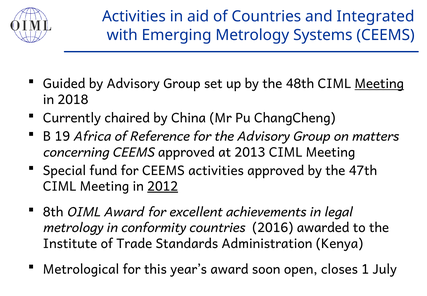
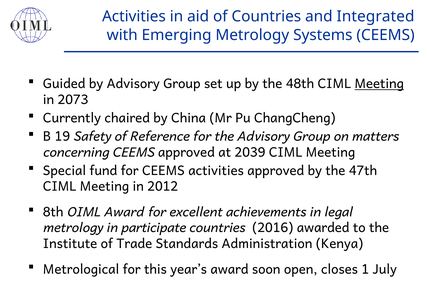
2018: 2018 -> 2073
Africa: Africa -> Safety
2013: 2013 -> 2039
2012 underline: present -> none
conformity: conformity -> participate
